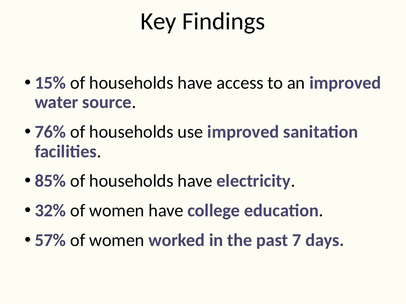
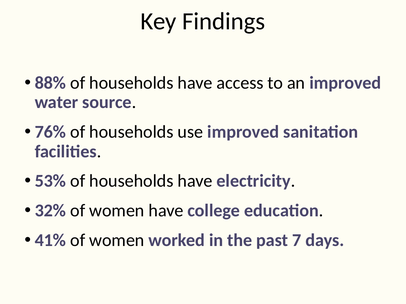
15%: 15% -> 88%
85%: 85% -> 53%
57%: 57% -> 41%
